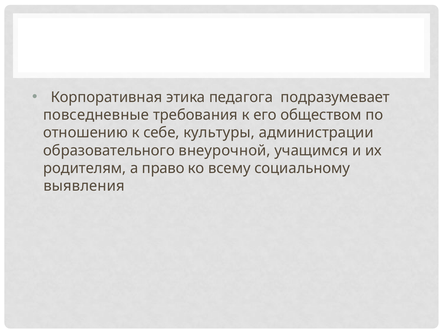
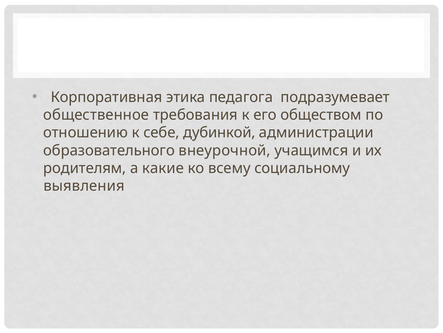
повседневные: повседневные -> общественное
культуры: культуры -> дубинкой
право: право -> какие
